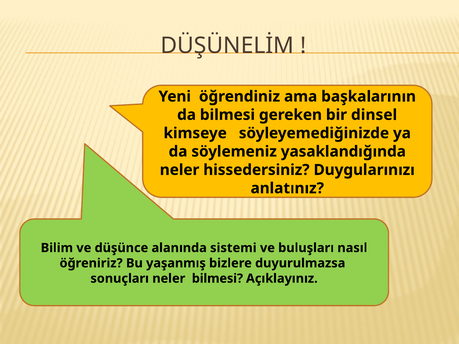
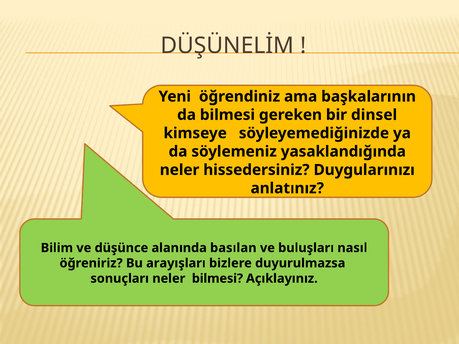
sistemi: sistemi -> basılan
yaşanmış: yaşanmış -> arayışları
